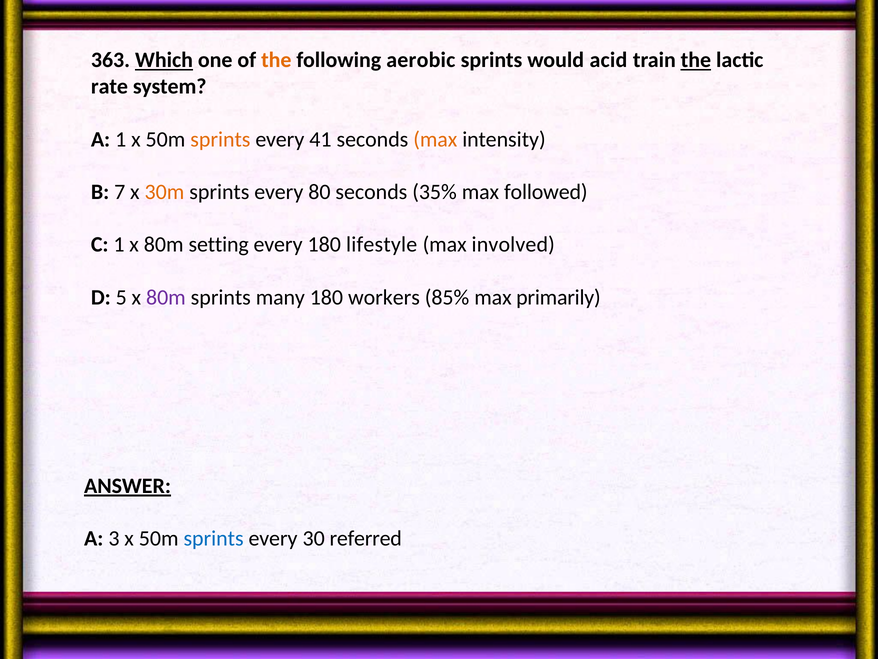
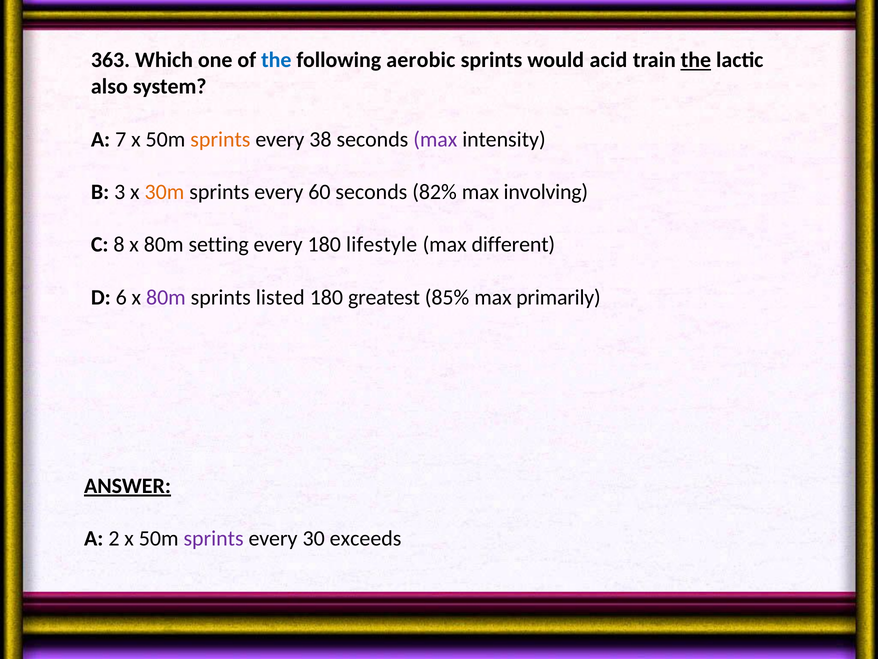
Which underline: present -> none
the at (276, 60) colour: orange -> blue
rate: rate -> also
A 1: 1 -> 7
41: 41 -> 38
max at (435, 139) colour: orange -> purple
7: 7 -> 3
80: 80 -> 60
35%: 35% -> 82%
followed: followed -> involving
C 1: 1 -> 8
involved: involved -> different
5: 5 -> 6
many: many -> listed
workers: workers -> greatest
3: 3 -> 2
sprints at (214, 538) colour: blue -> purple
referred: referred -> exceeds
